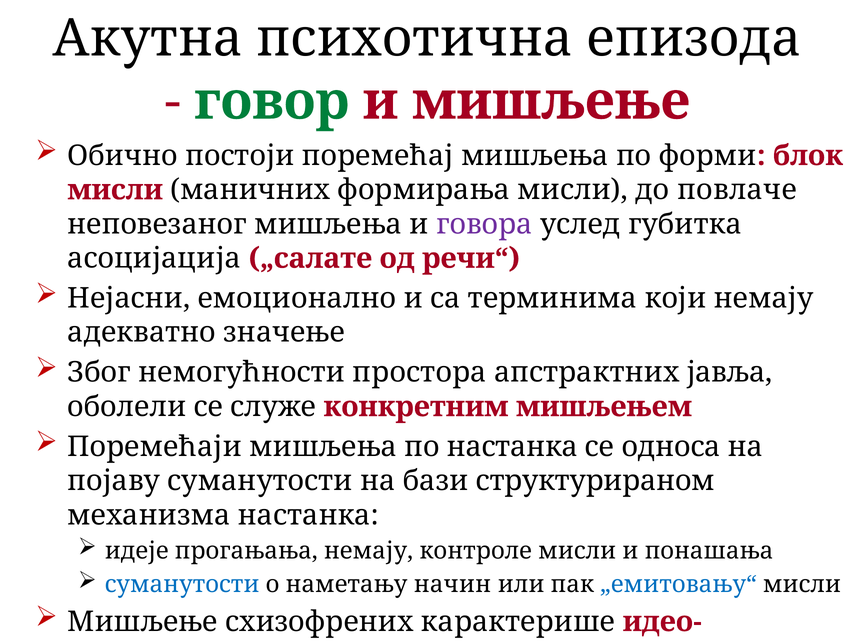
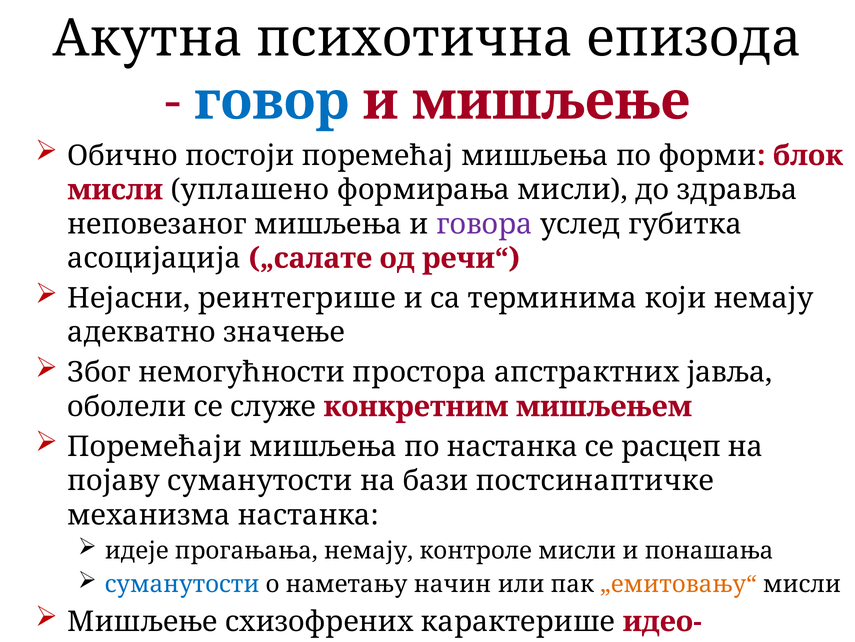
говор colour: green -> blue
маничних: маничних -> уплашено
повлаче: повлаче -> здравља
емоционално: емоционално -> реинтегрише
односа: односа -> расцеп
структурираном: структурираном -> постсинаптичке
„емитовању“ colour: blue -> orange
